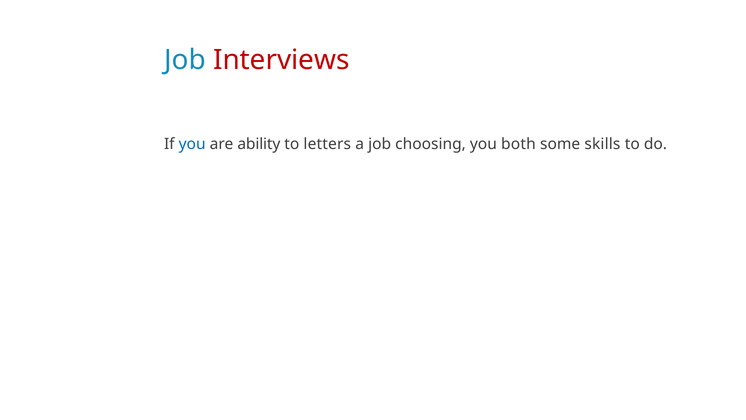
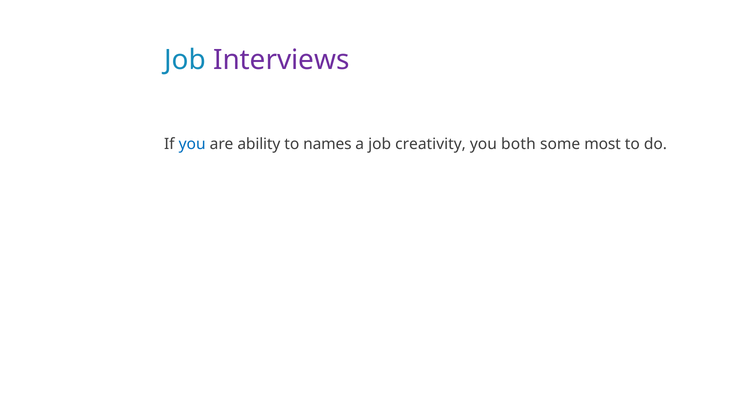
Interviews colour: red -> purple
letters: letters -> names
choosing: choosing -> creativity
skills: skills -> most
